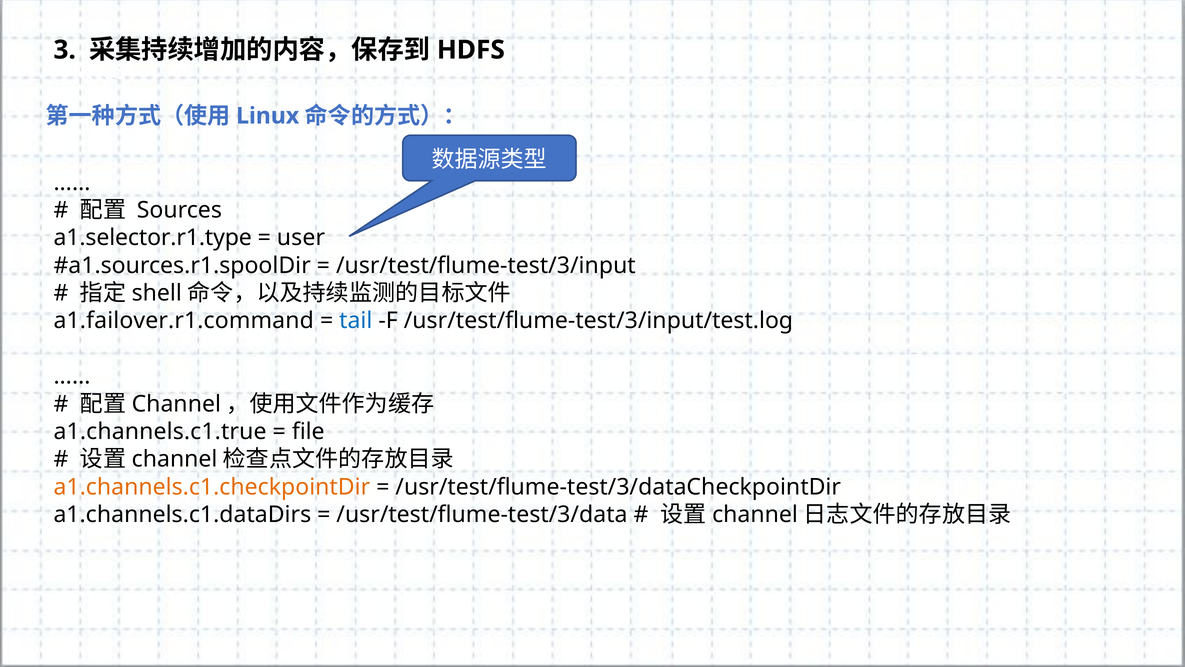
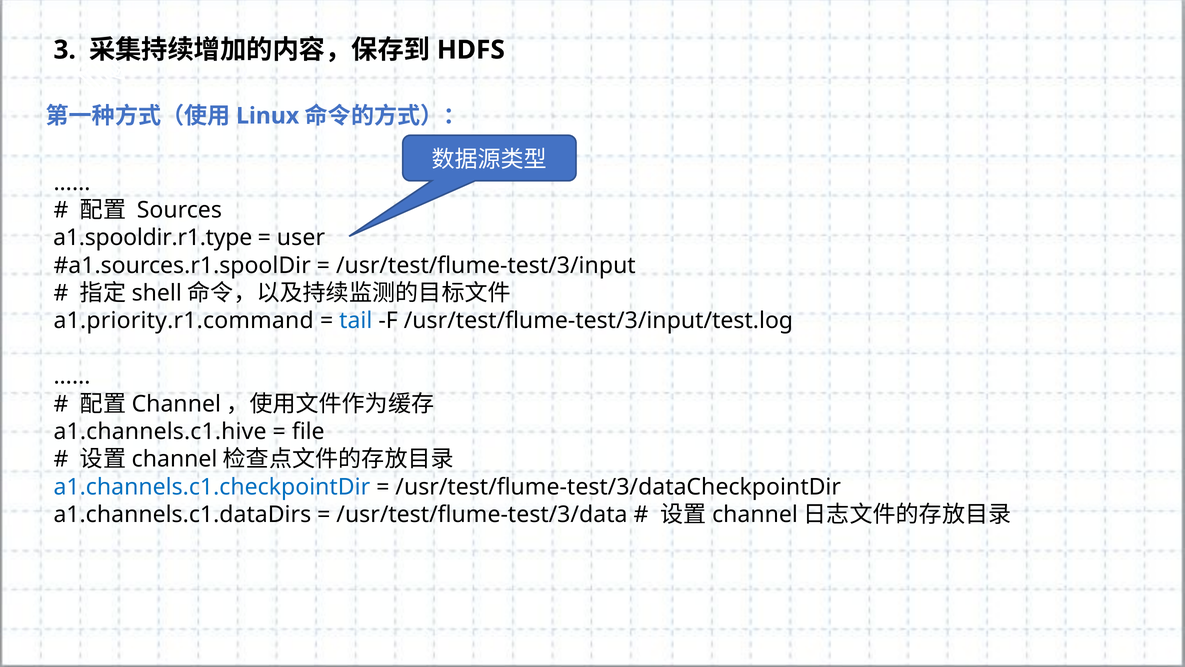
a1.selector.r1.type: a1.selector.r1.type -> a1.spooldir.r1.type
a1.failover.r1.command: a1.failover.r1.command -> a1.priority.r1.command
a1.channels.c1.true: a1.channels.c1.true -> a1.channels.c1.hive
a1.channels.c1.checkpointDir colour: orange -> blue
